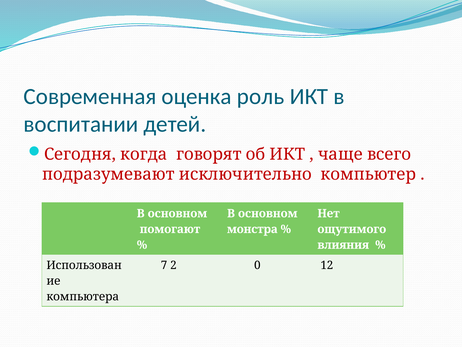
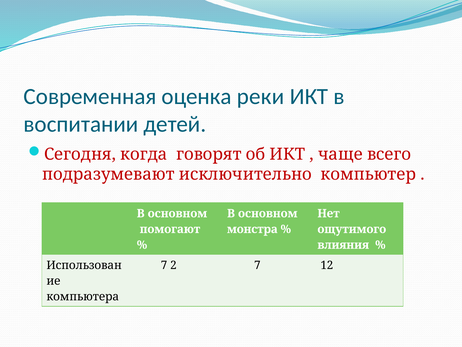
роль: роль -> реки
2 0: 0 -> 7
